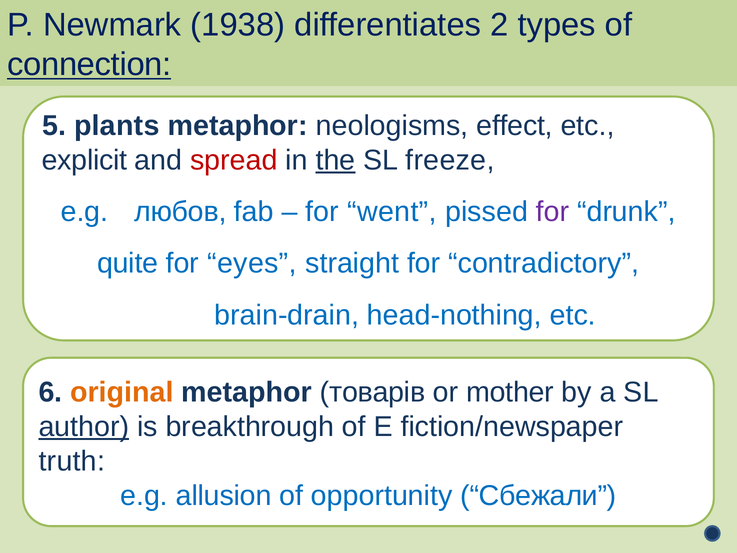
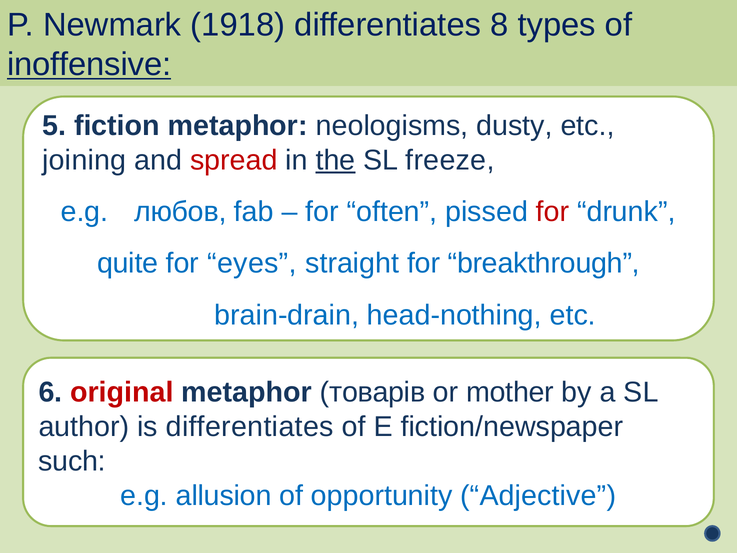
1938: 1938 -> 1918
2: 2 -> 8
connection: connection -> inoffensive
plants: plants -> fiction
effect: effect -> dusty
explicit: explicit -> joining
went: went -> often
for at (552, 212) colour: purple -> red
contradictory: contradictory -> breakthrough
original colour: orange -> red
author underline: present -> none
is breakthrough: breakthrough -> differentiates
truth: truth -> such
Сбежали: Сбежали -> Adjective
